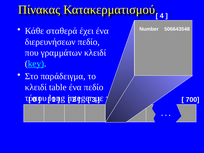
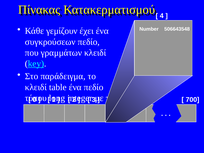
σταθερά: σταθερά -> γεμίζουν
διερευνήσεων: διερευνήσεων -> συγκρούσεων
